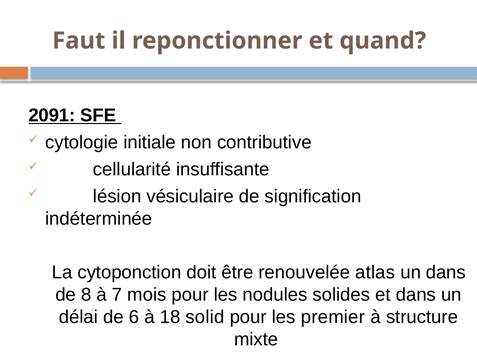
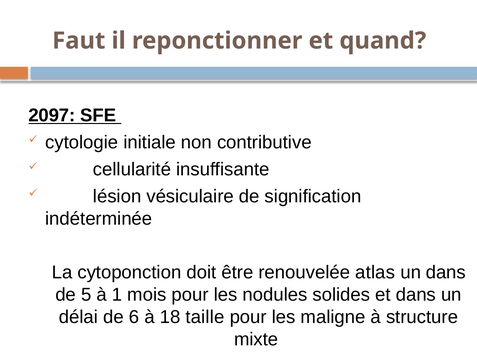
2091: 2091 -> 2097
8: 8 -> 5
7: 7 -> 1
solid: solid -> taille
premier: premier -> maligne
